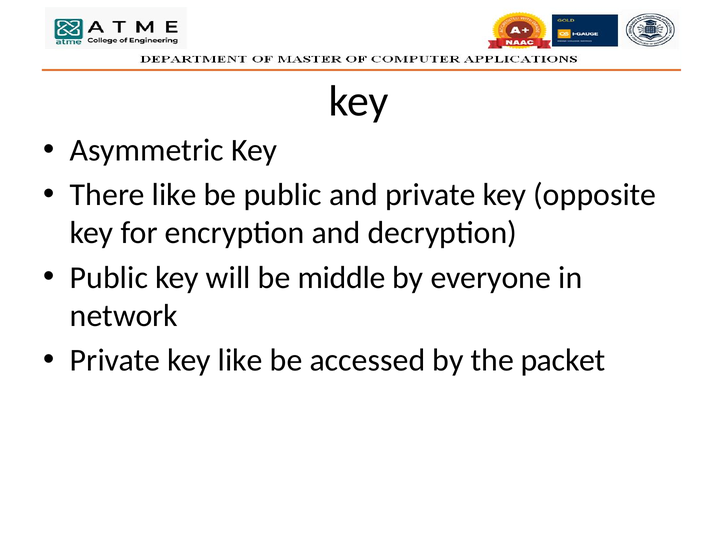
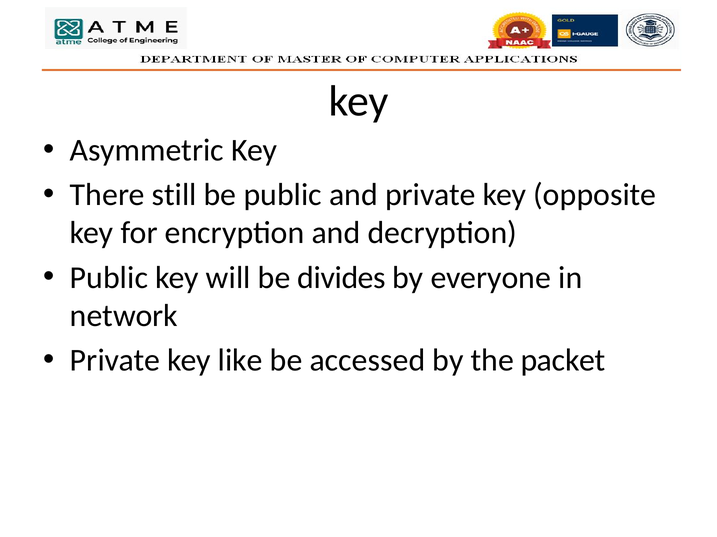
There like: like -> still
middle: middle -> divides
